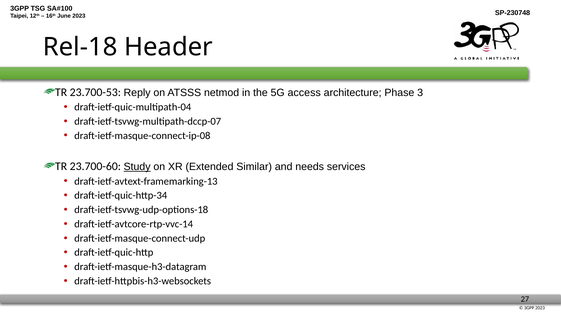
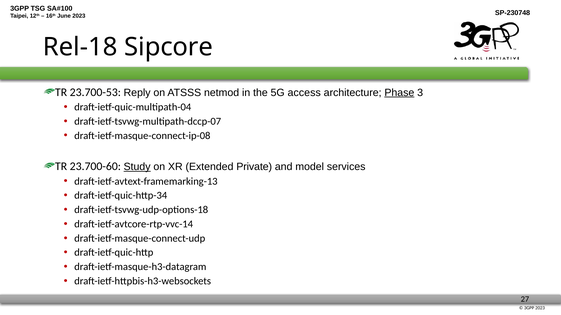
Header: Header -> Sipcore
Phase underline: none -> present
Similar: Similar -> Private
needs: needs -> model
